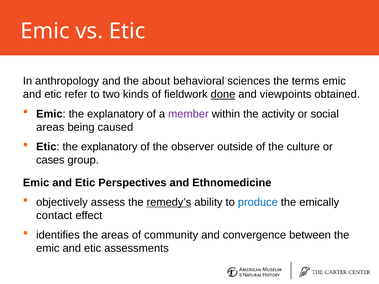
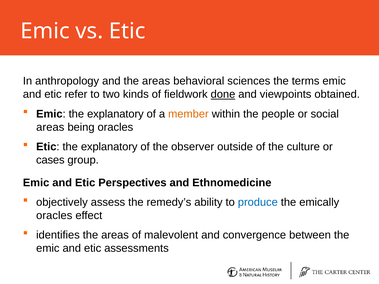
and the about: about -> areas
member colour: purple -> orange
activity: activity -> people
being caused: caused -> oracles
remedy’s underline: present -> none
contact at (54, 216): contact -> oracles
community: community -> malevolent
